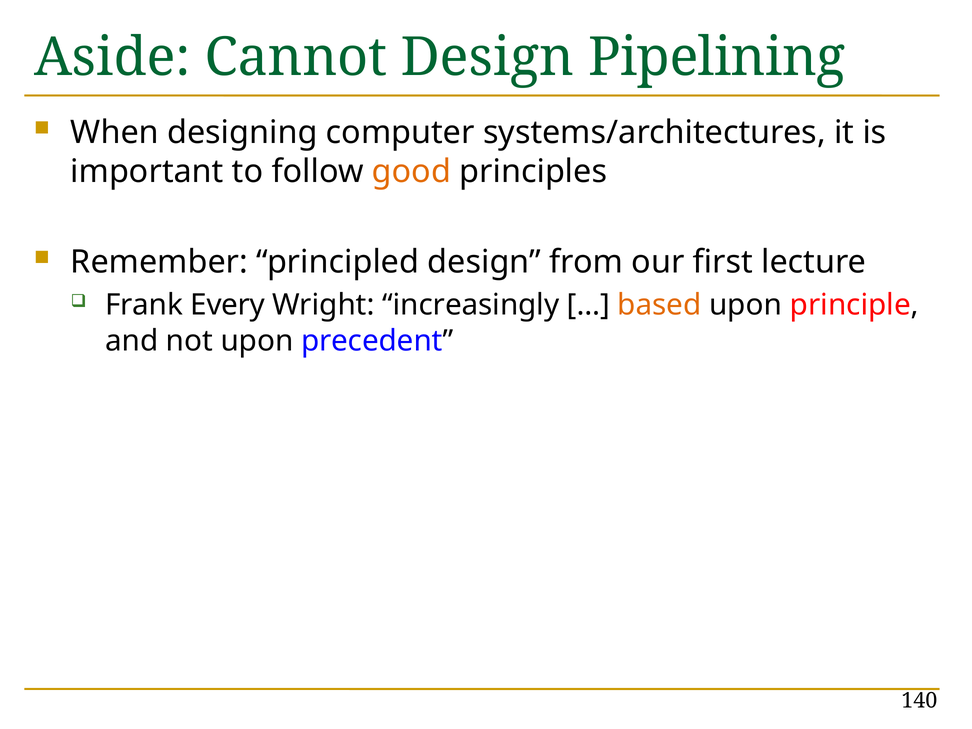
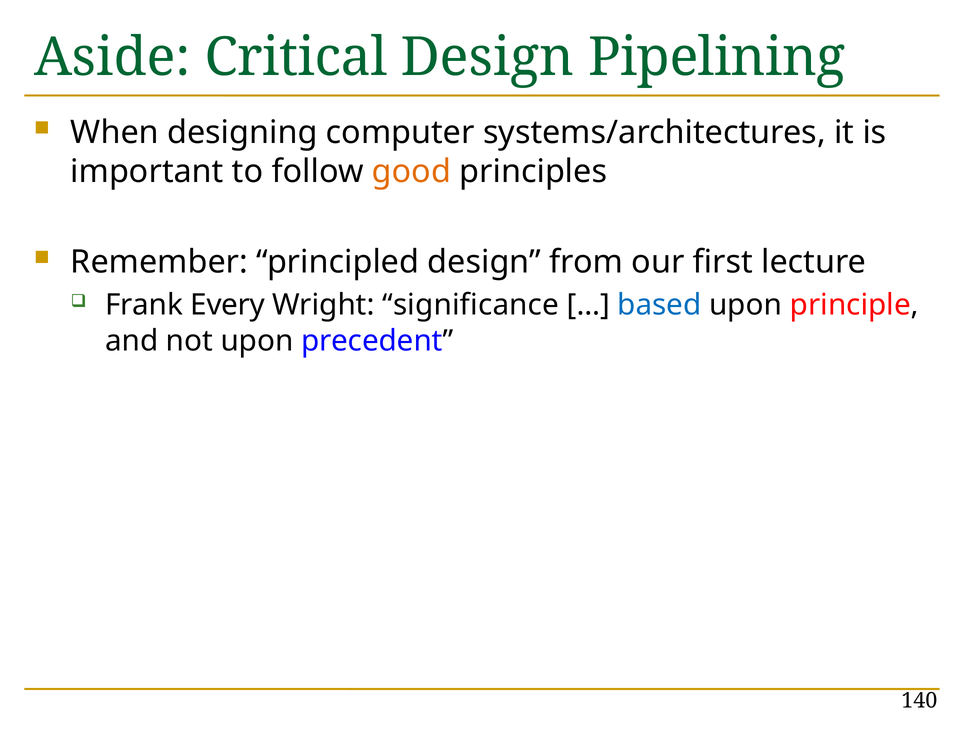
Cannot: Cannot -> Critical
increasingly: increasingly -> significance
based colour: orange -> blue
